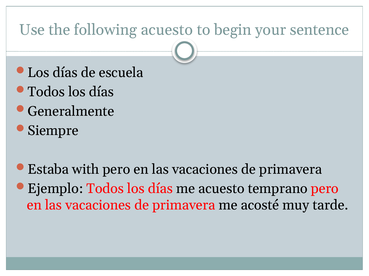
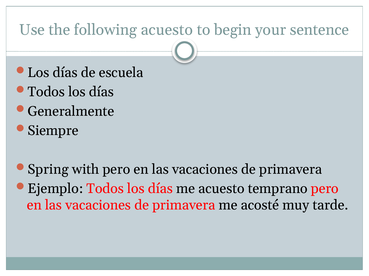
Estaba: Estaba -> Spring
